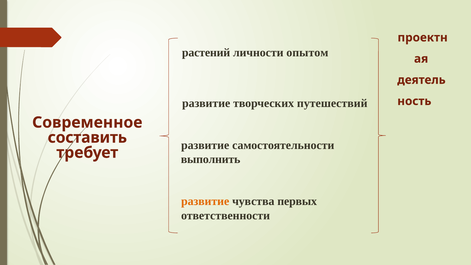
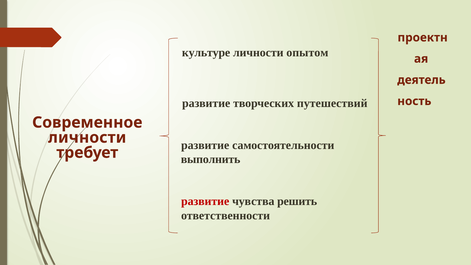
растений: растений -> культуре
составить at (87, 137): составить -> личности
развитие at (205, 201) colour: orange -> red
первых: первых -> решить
